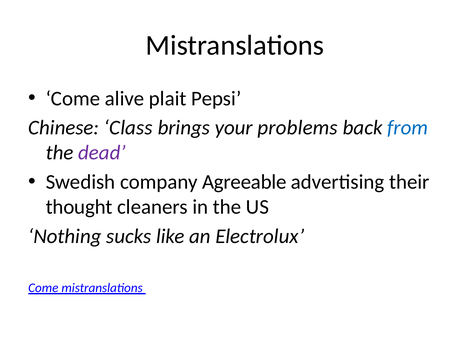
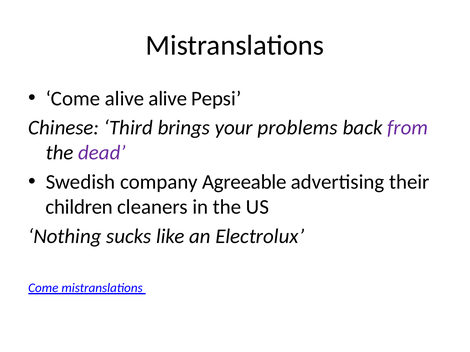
alive plait: plait -> alive
Class: Class -> Third
from colour: blue -> purple
thought: thought -> children
